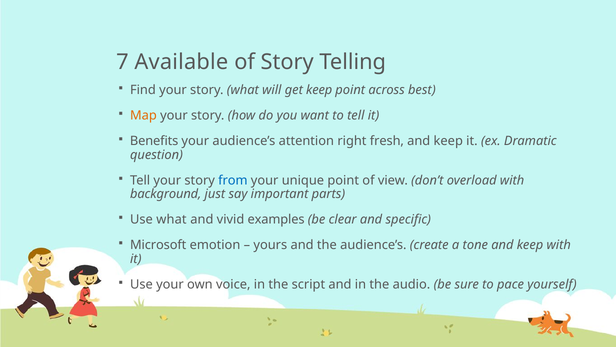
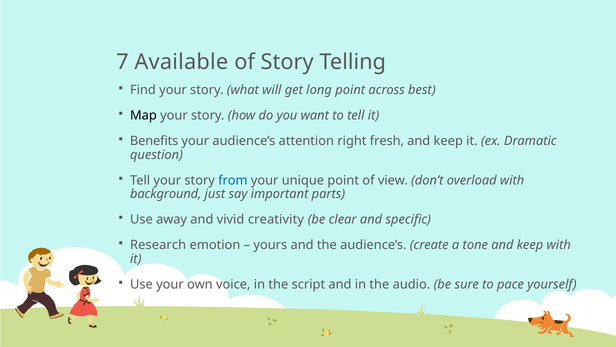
get keep: keep -> long
Map colour: orange -> black
Use what: what -> away
examples: examples -> creativity
Microsoft: Microsoft -> Research
